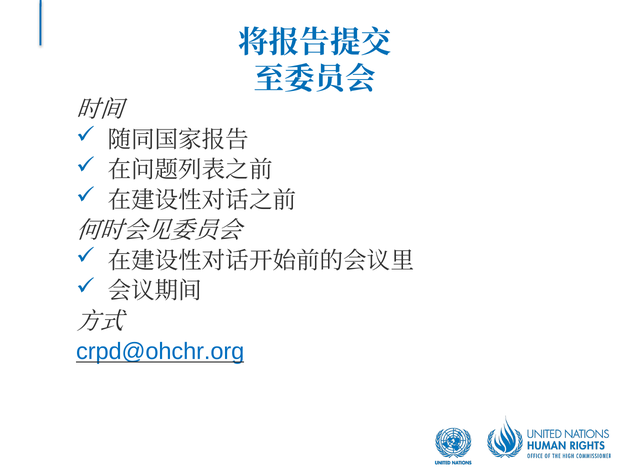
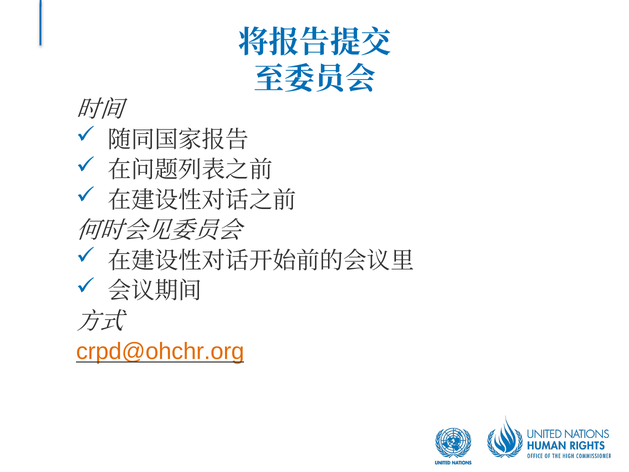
crpd@ohchr.org colour: blue -> orange
